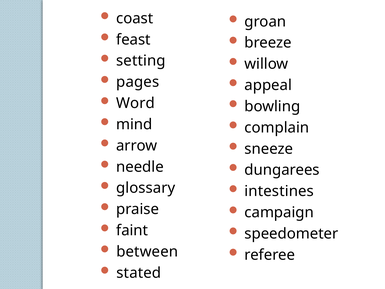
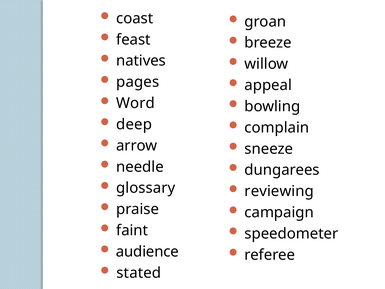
setting: setting -> natives
mind: mind -> deep
intestines: intestines -> reviewing
between: between -> audience
